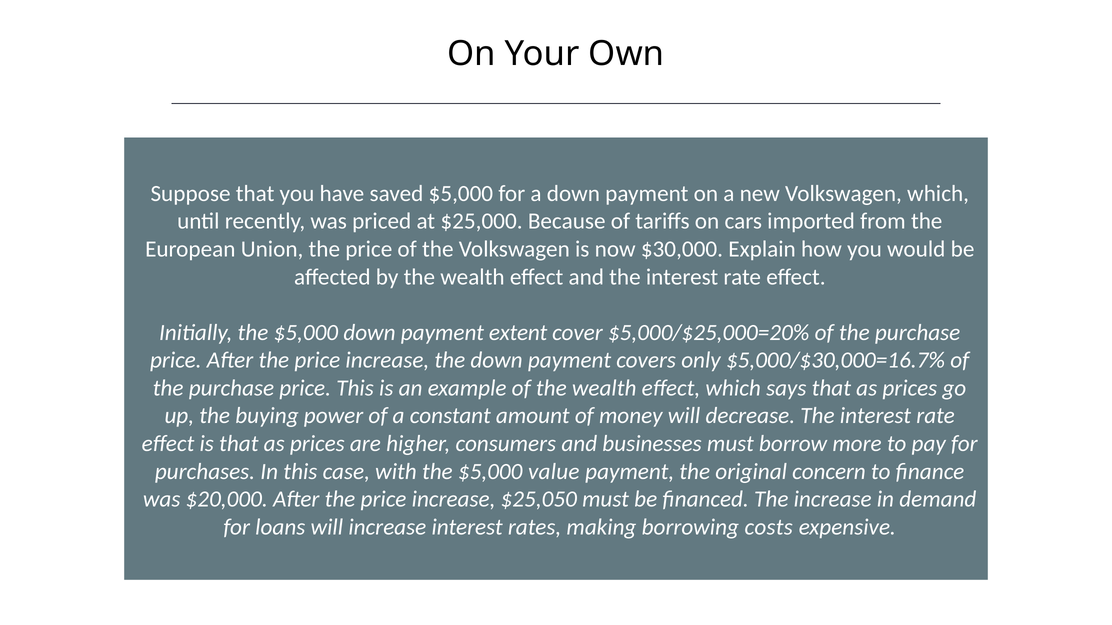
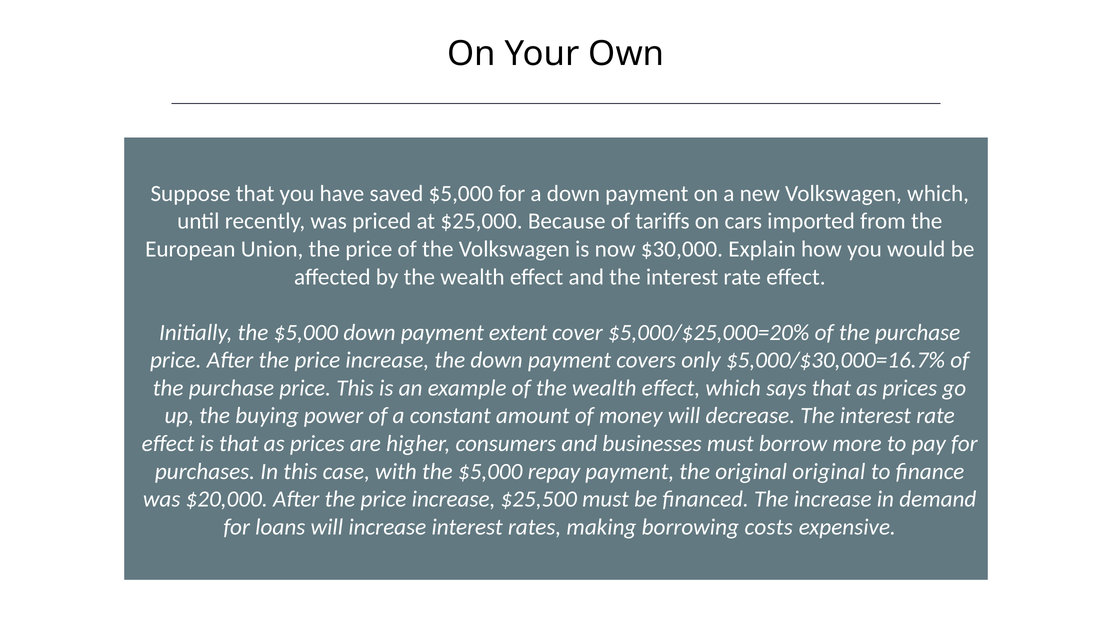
value: value -> repay
original concern: concern -> original
$25,050: $25,050 -> $25,500
